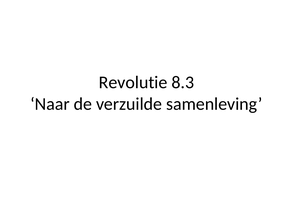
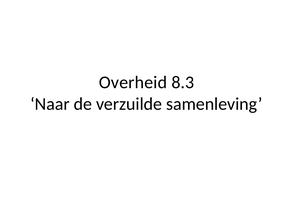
Revolutie: Revolutie -> Overheid
